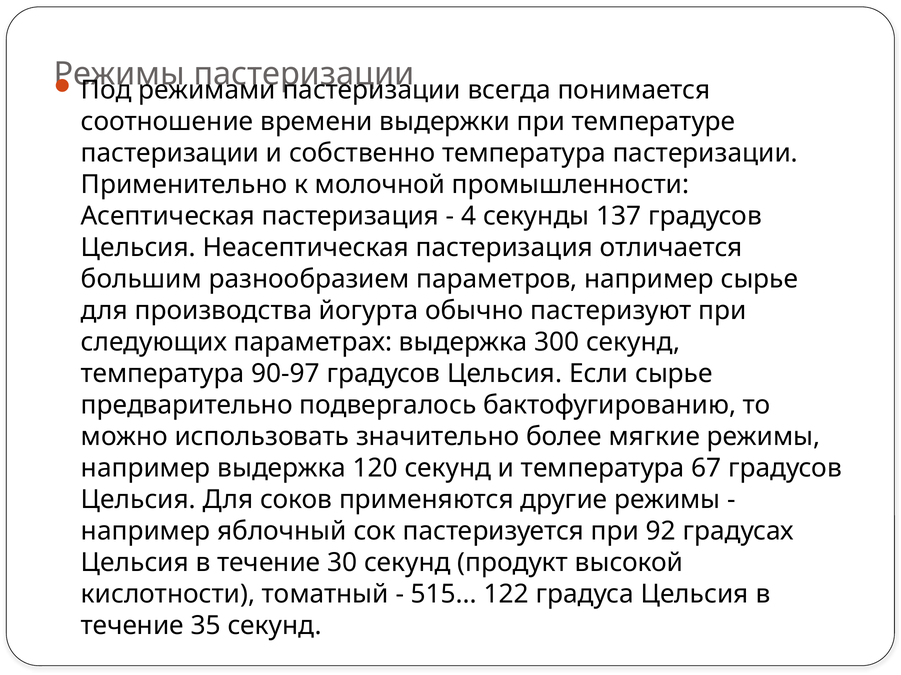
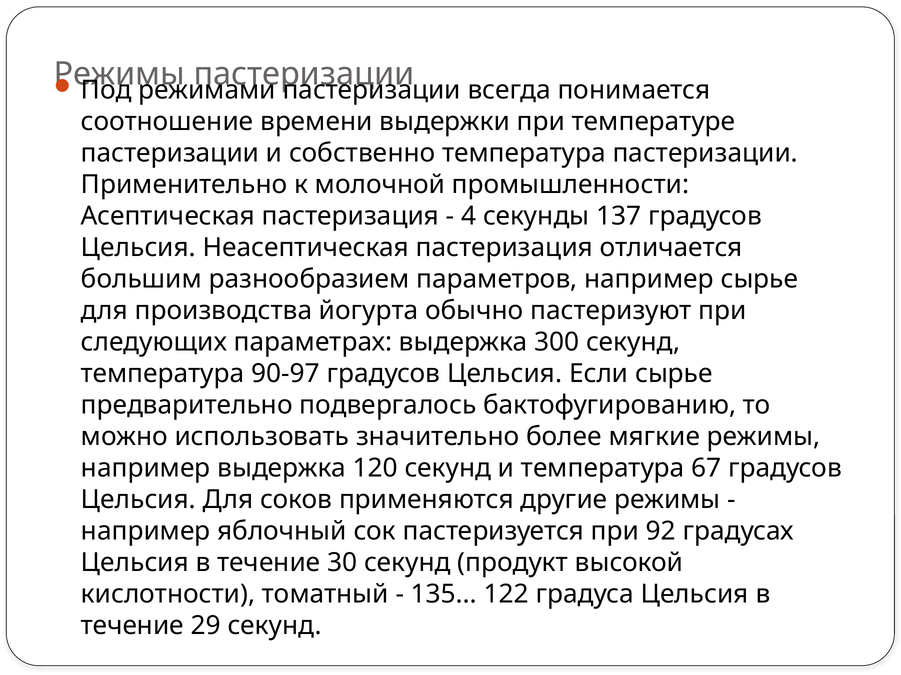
515: 515 -> 135
35: 35 -> 29
